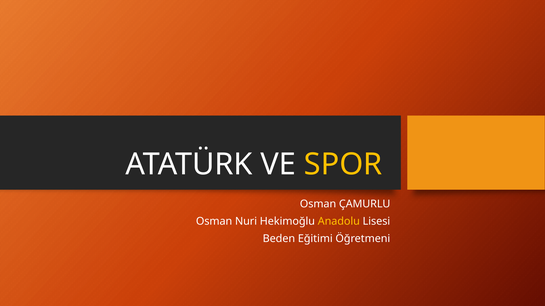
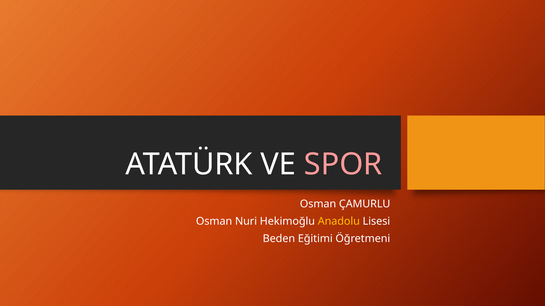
SPOR colour: yellow -> pink
